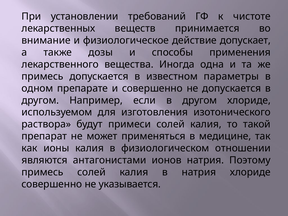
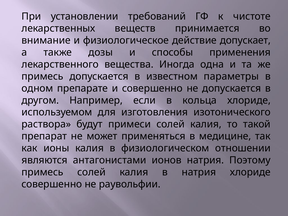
если в другом: другом -> кольца
указывается: указывается -> раувольфии
